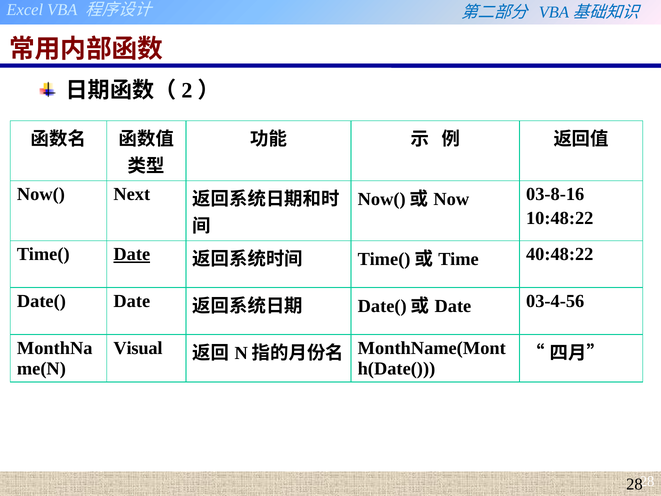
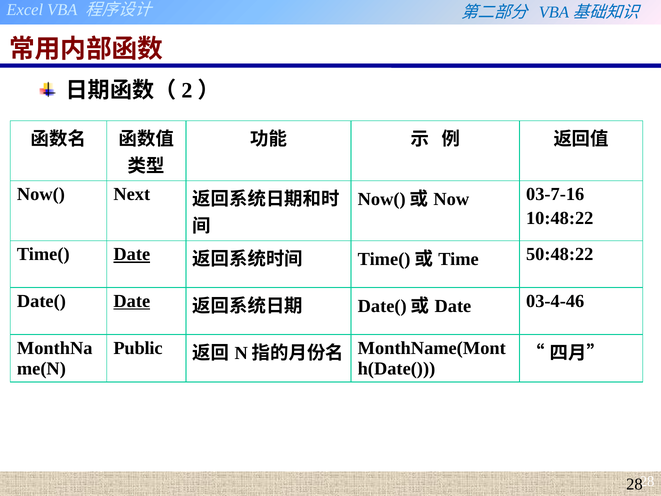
03-8-16: 03-8-16 -> 03-7-16
40:48:22: 40:48:22 -> 50:48:22
Date at (132, 301) underline: none -> present
03-4-56: 03-4-56 -> 03-4-46
Visual: Visual -> Public
